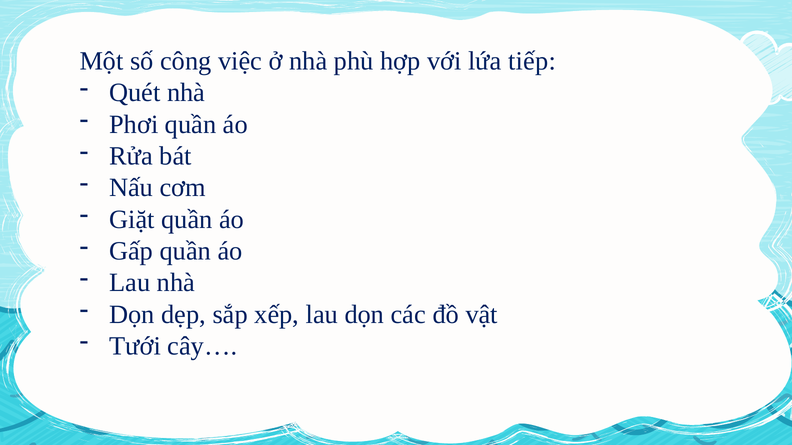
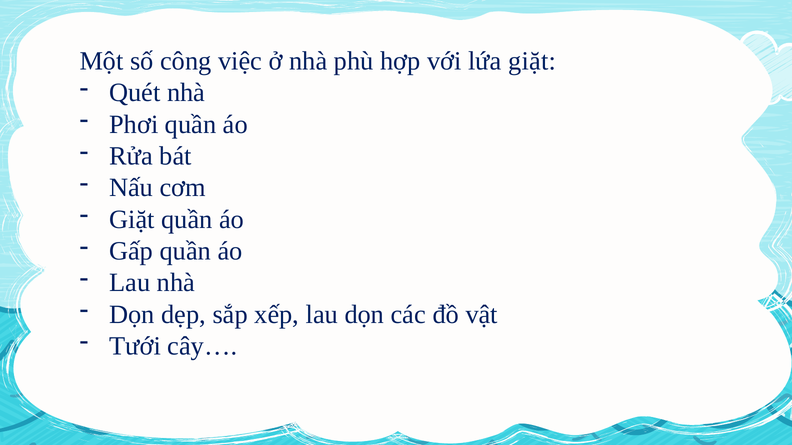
lứa tiếp: tiếp -> giặt
